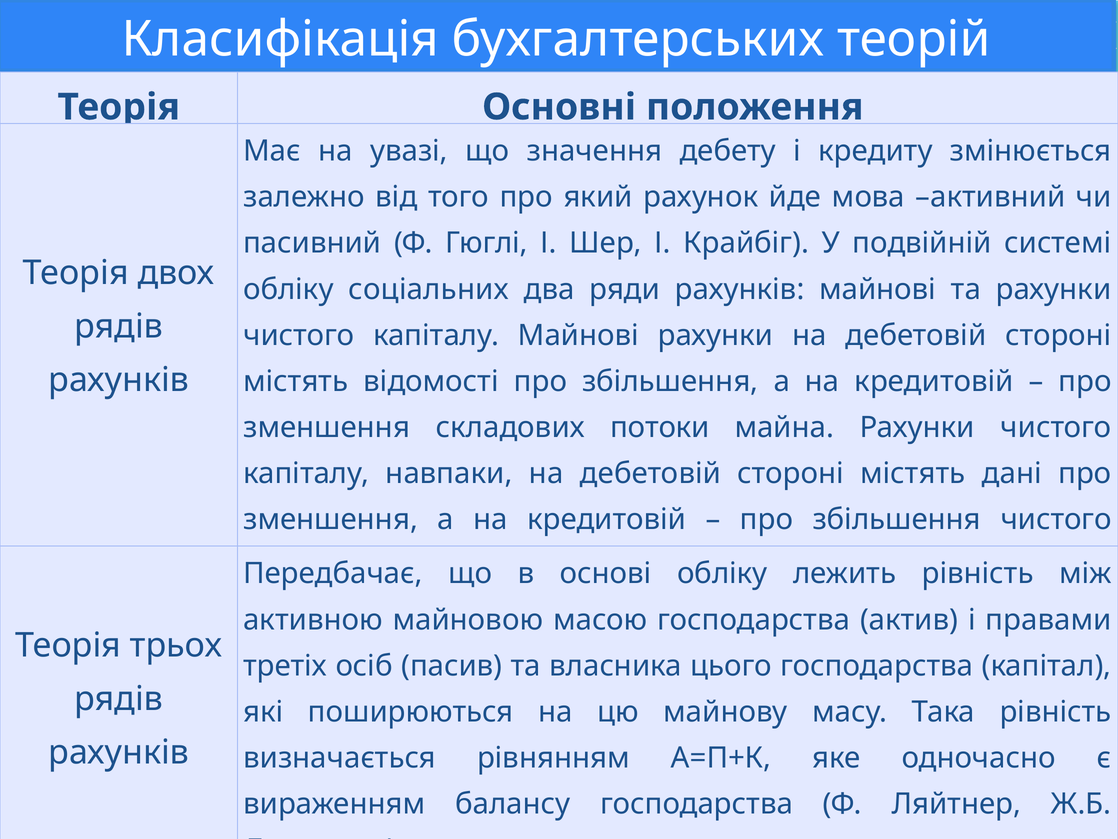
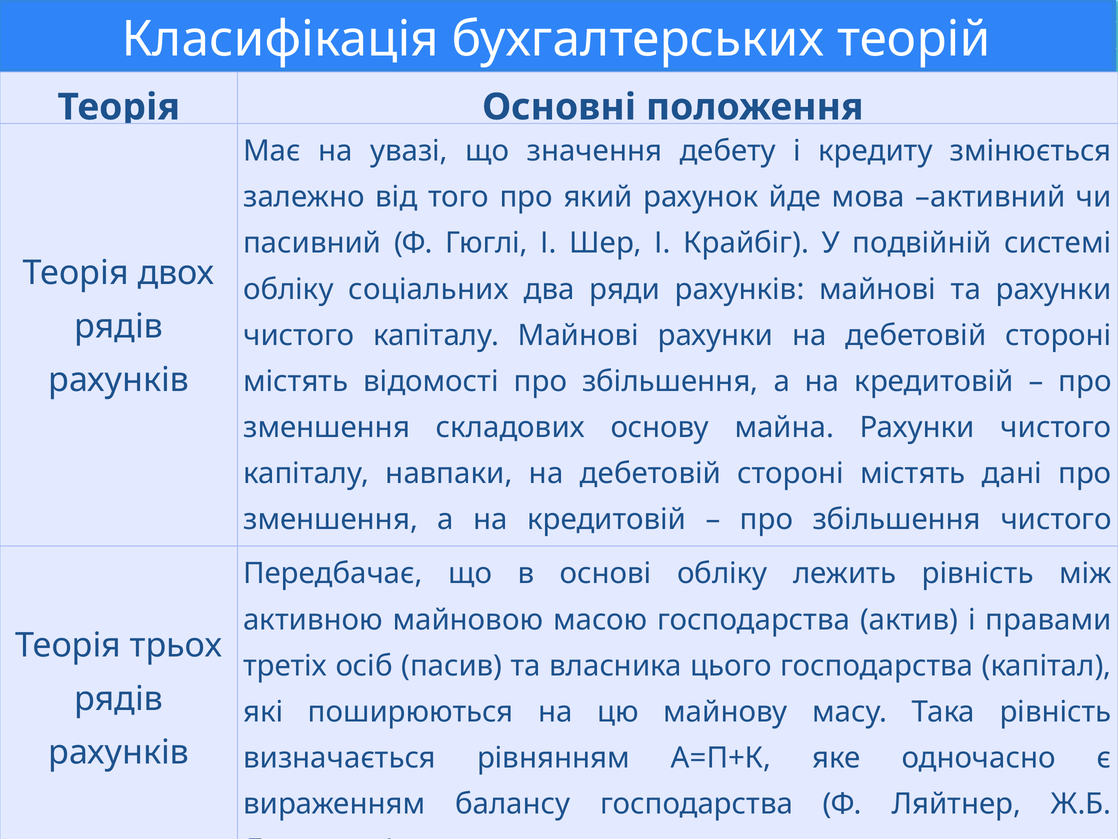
потоки: потоки -> основу
